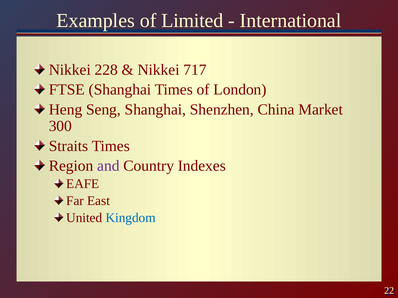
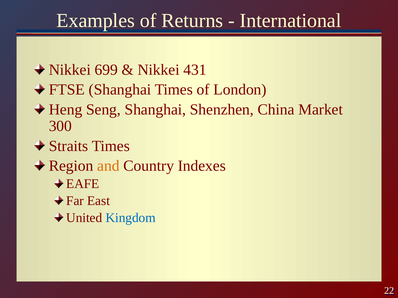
Limited: Limited -> Returns
228: 228 -> 699
717: 717 -> 431
and colour: purple -> orange
